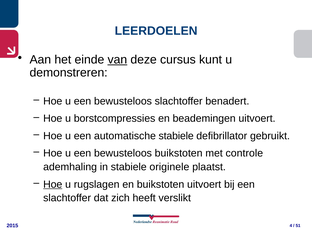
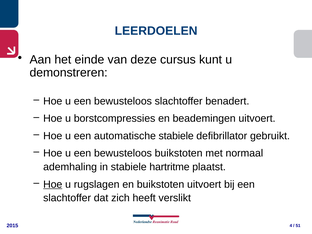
van underline: present -> none
controle: controle -> normaal
originele: originele -> hartritme
